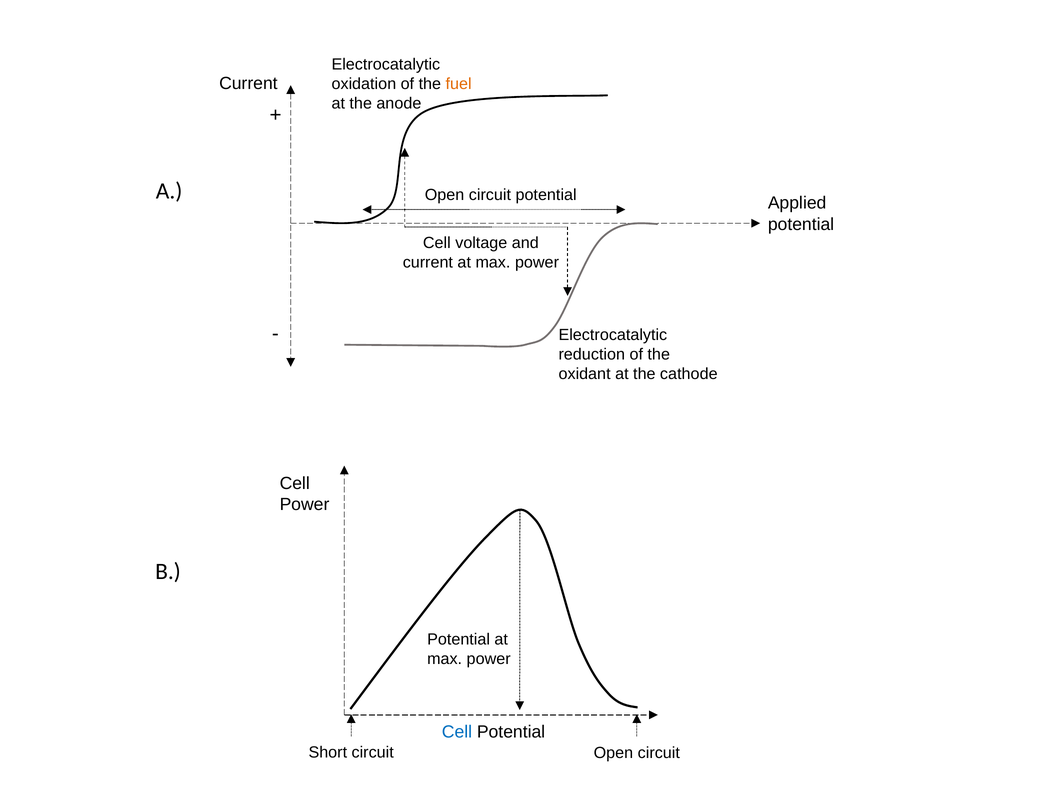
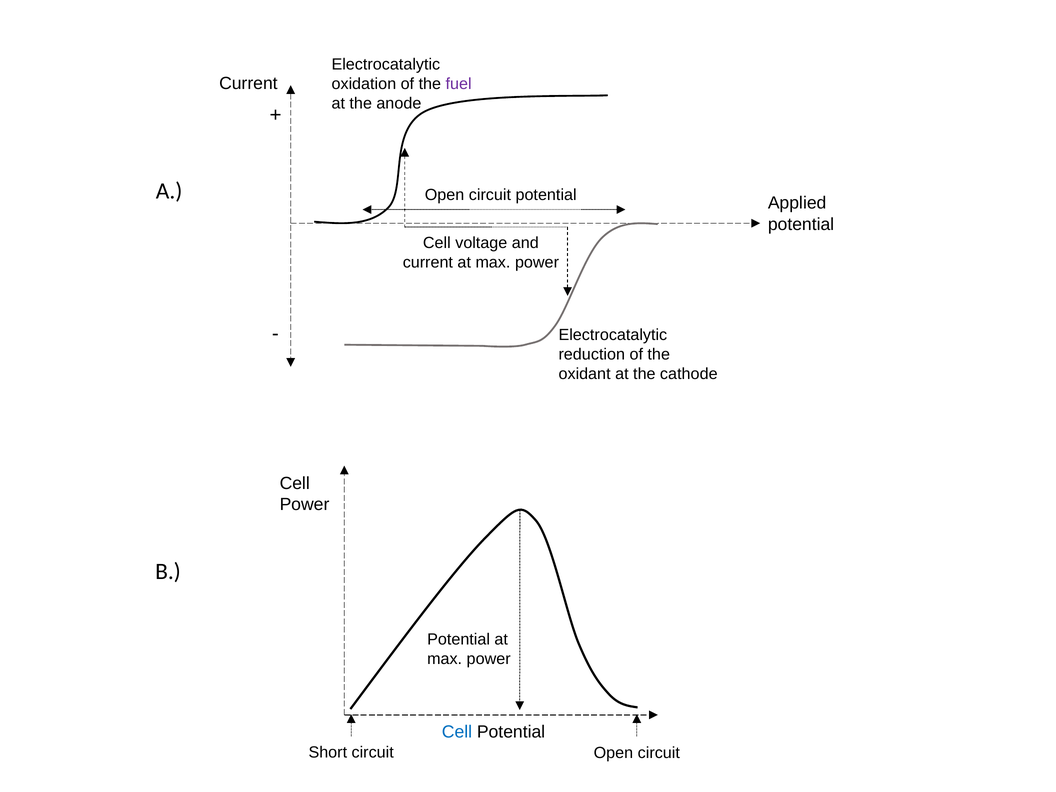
fuel colour: orange -> purple
